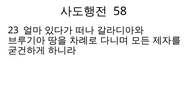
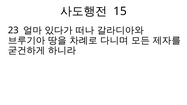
58: 58 -> 15
